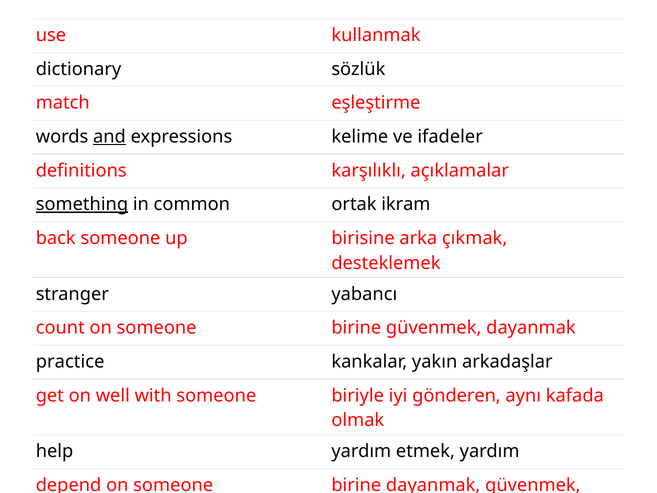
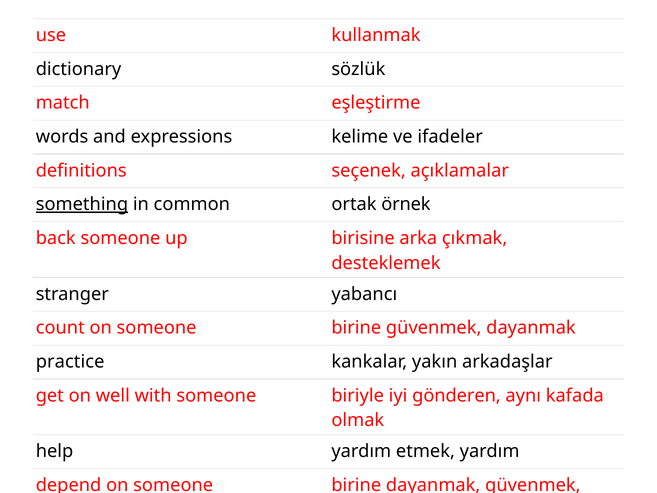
and underline: present -> none
karşılıklı: karşılıklı -> seçenek
ikram: ikram -> örnek
